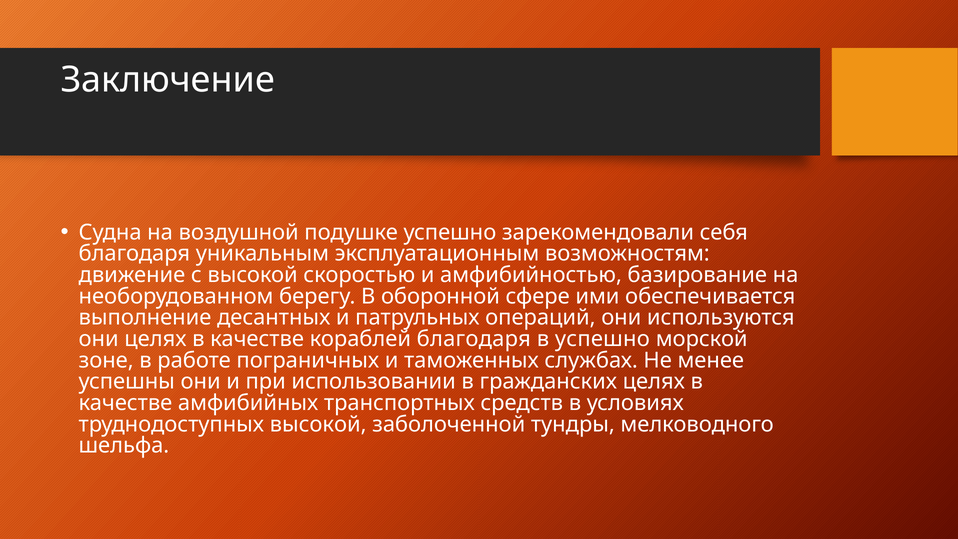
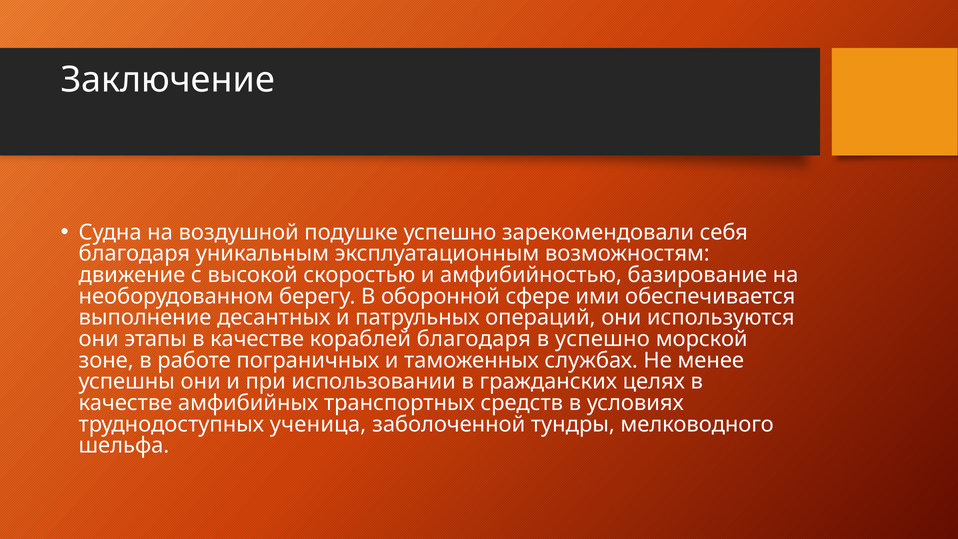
они целях: целях -> этапы
труднодоступных высокой: высокой -> ученица
